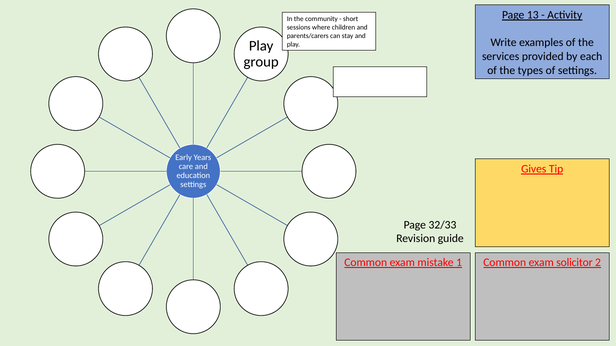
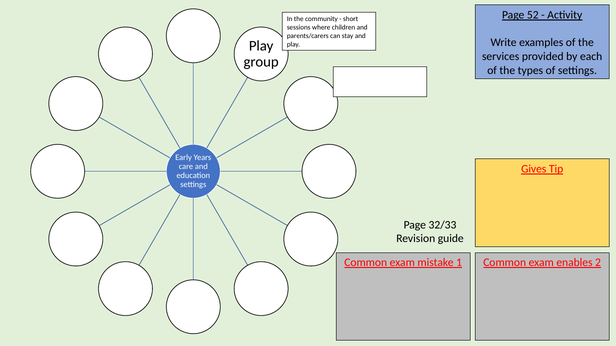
13: 13 -> 52
solicitor: solicitor -> enables
